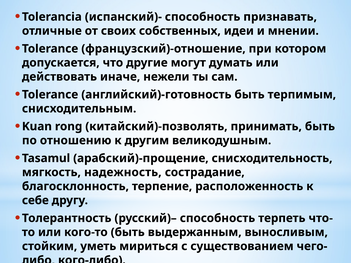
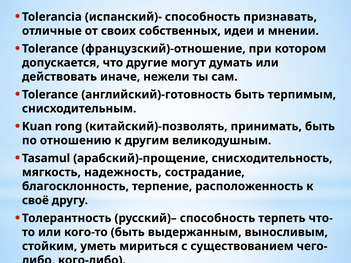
себе: себе -> своё
